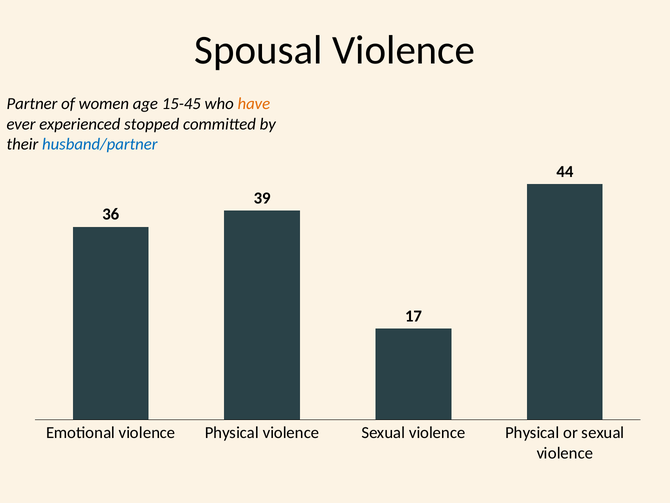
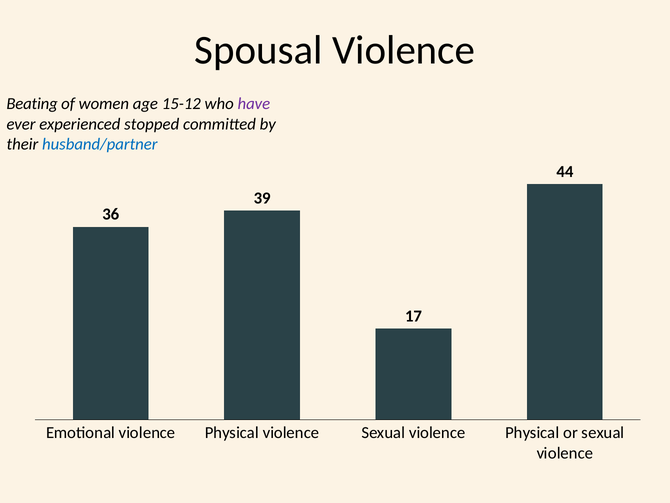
Partner: Partner -> Beating
15-45: 15-45 -> 15-12
have colour: orange -> purple
